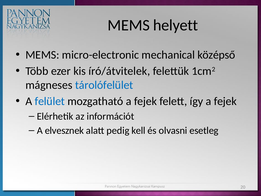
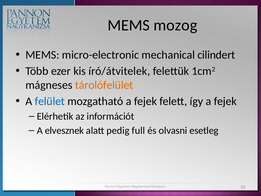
helyett: helyett -> mozog
középső: középső -> cilindert
tárolófelület colour: blue -> orange
kell: kell -> full
